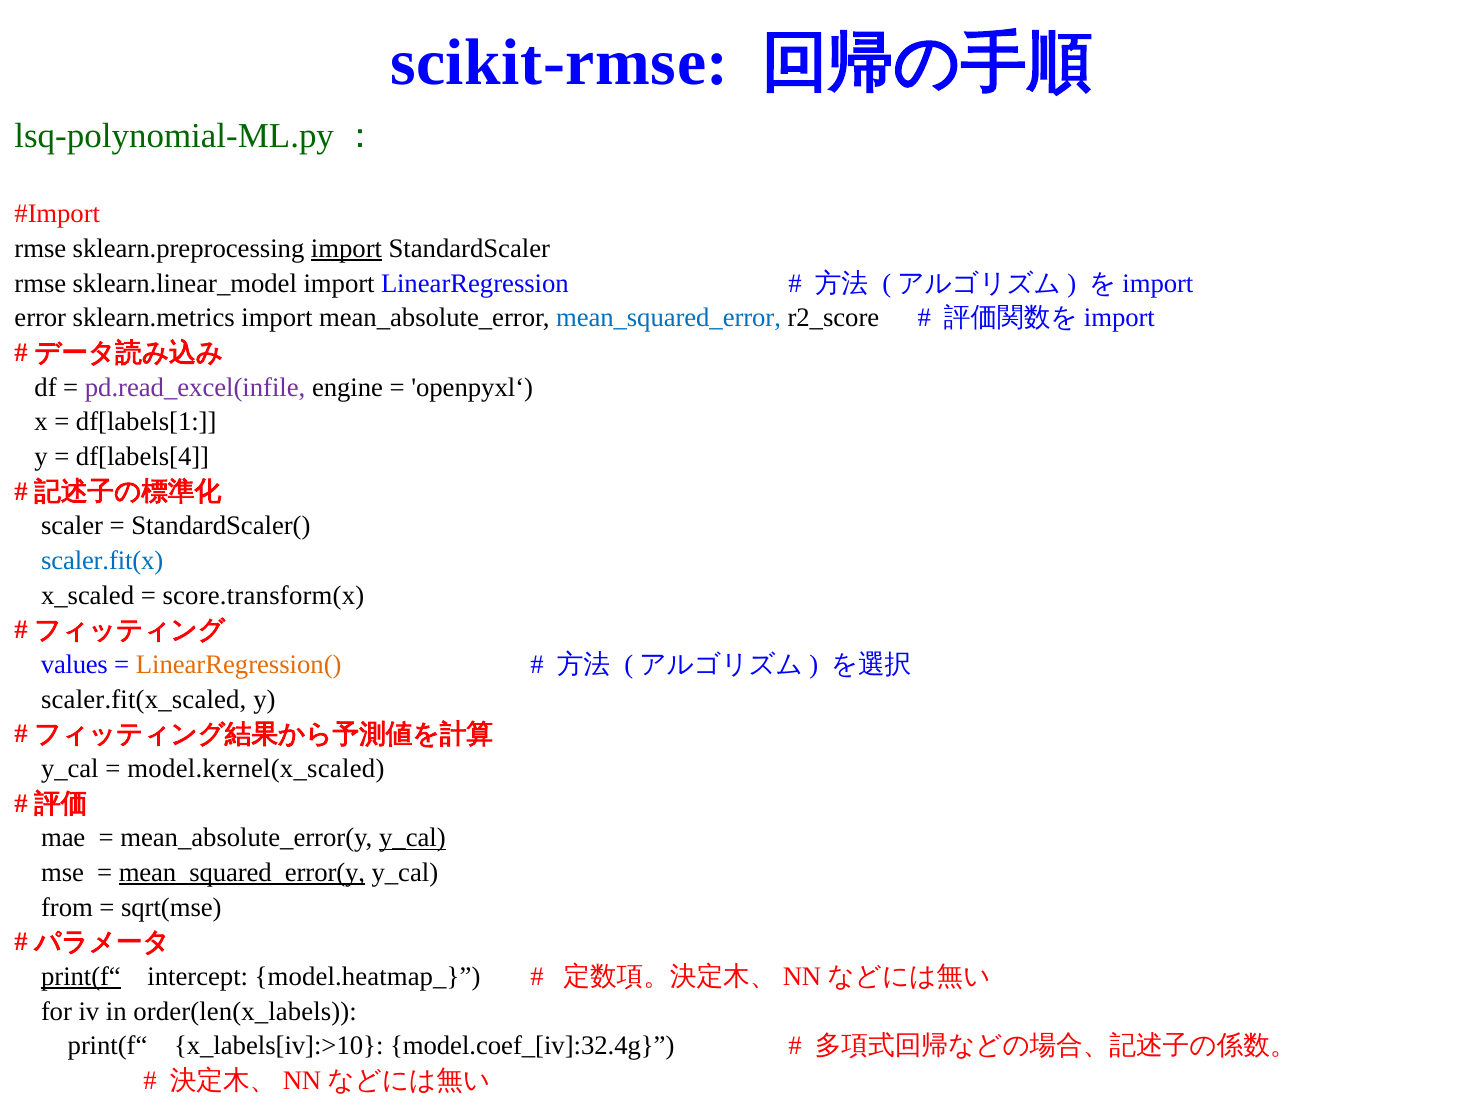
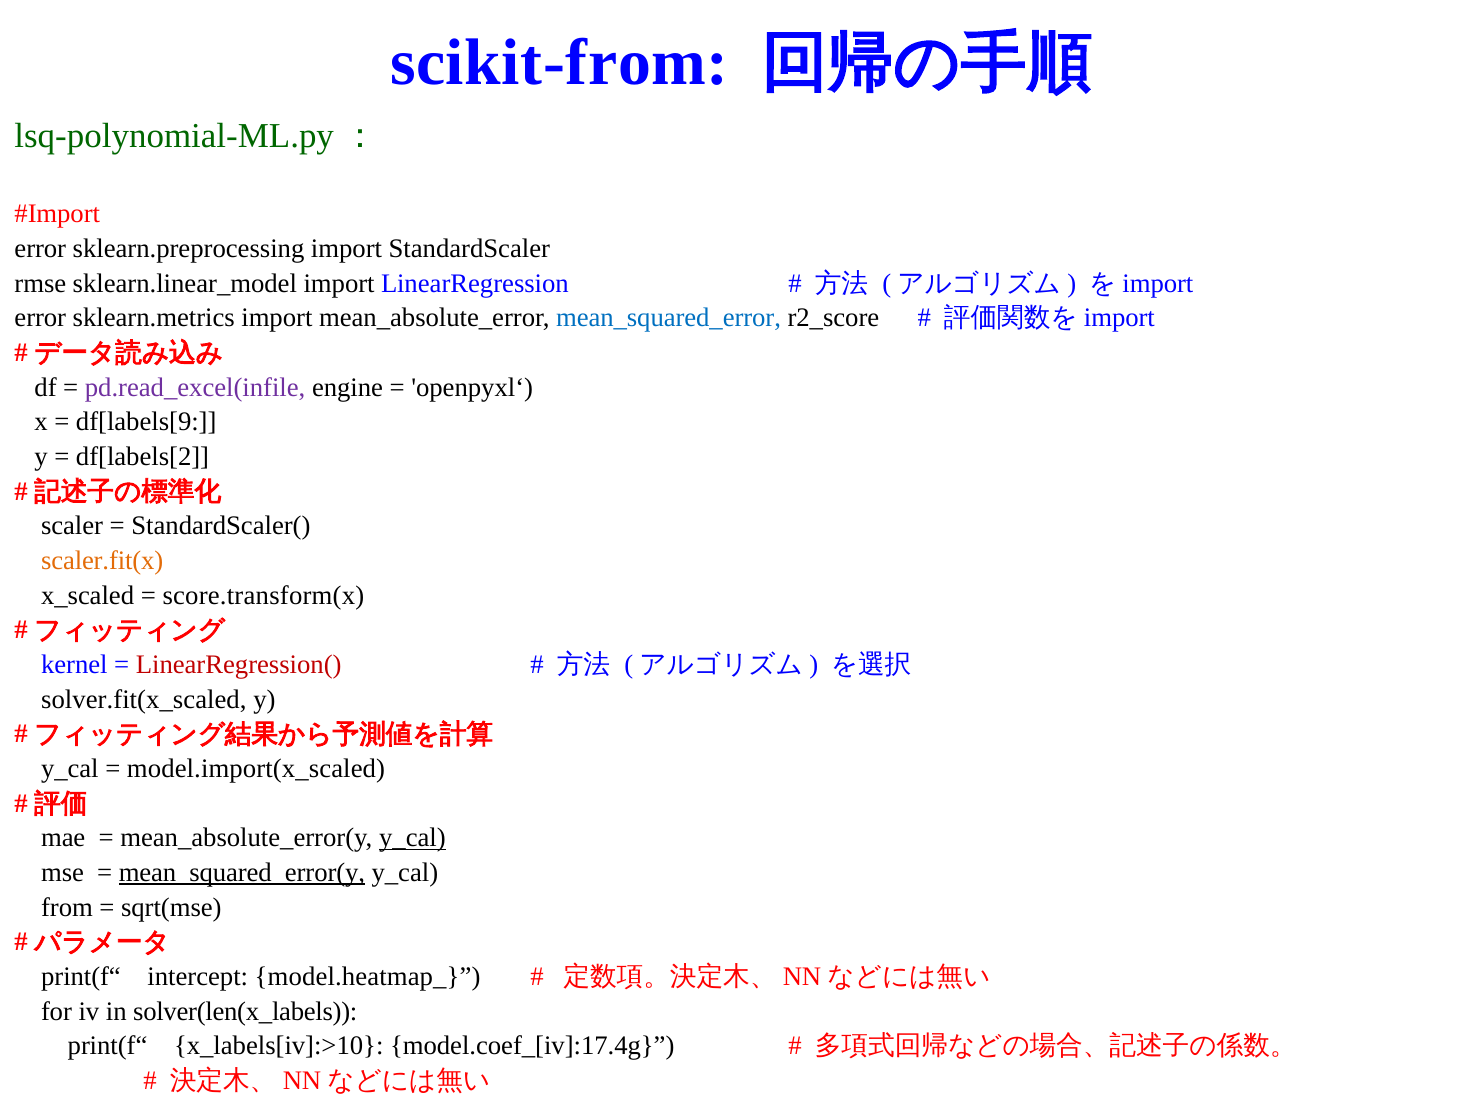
scikit-rmse: scikit-rmse -> scikit-from
rmse at (40, 248): rmse -> error
import at (346, 248) underline: present -> none
df[labels[1: df[labels[1 -> df[labels[9
df[labels[4: df[labels[4 -> df[labels[2
scaler.fit(x colour: blue -> orange
values: values -> kernel
LinearRegression( colour: orange -> red
scaler.fit(x_scaled: scaler.fit(x_scaled -> solver.fit(x_scaled
model.kernel(x_scaled: model.kernel(x_scaled -> model.import(x_scaled
print(f“ at (81, 976) underline: present -> none
order(len(x_labels: order(len(x_labels -> solver(len(x_labels
model.coef_[iv]:32.4g: model.coef_[iv]:32.4g -> model.coef_[iv]:17.4g
